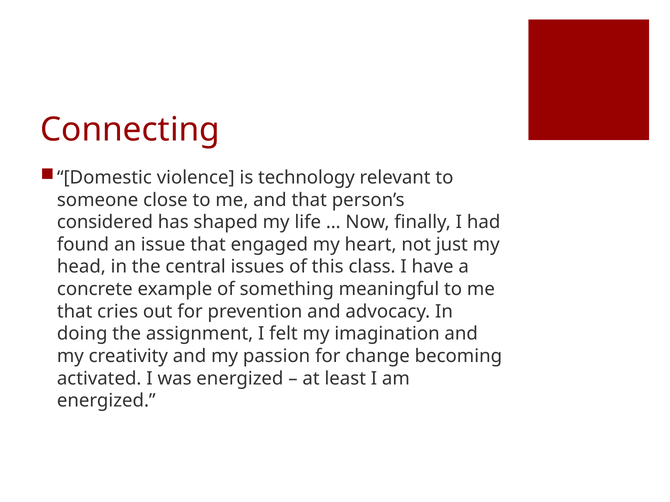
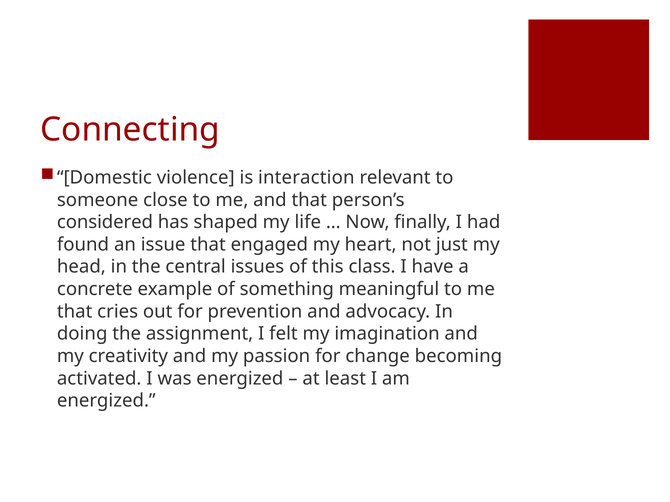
technology: technology -> interaction
